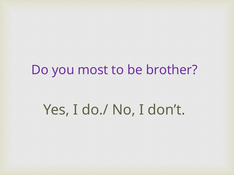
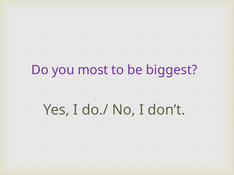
brother: brother -> biggest
